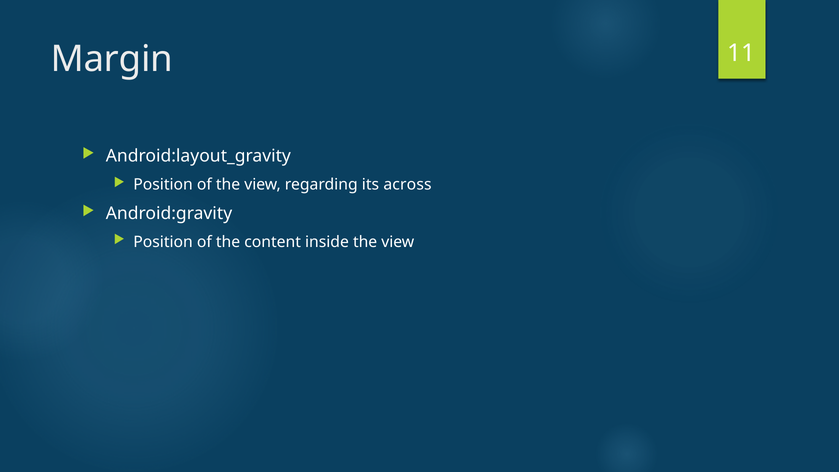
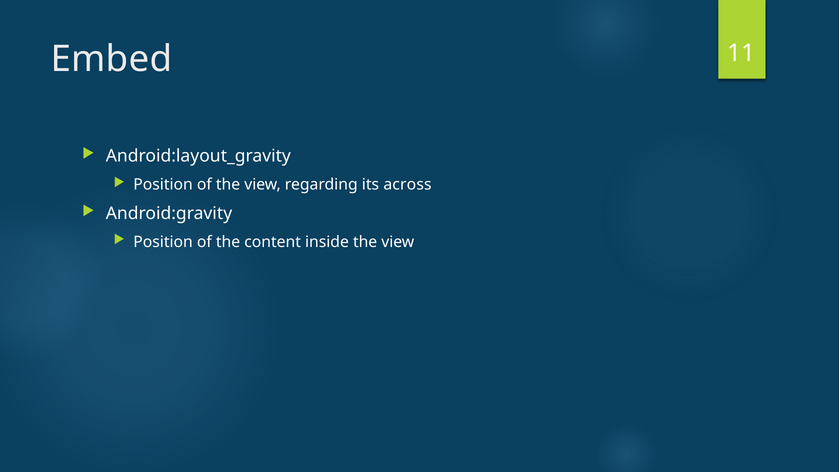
Margin: Margin -> Embed
